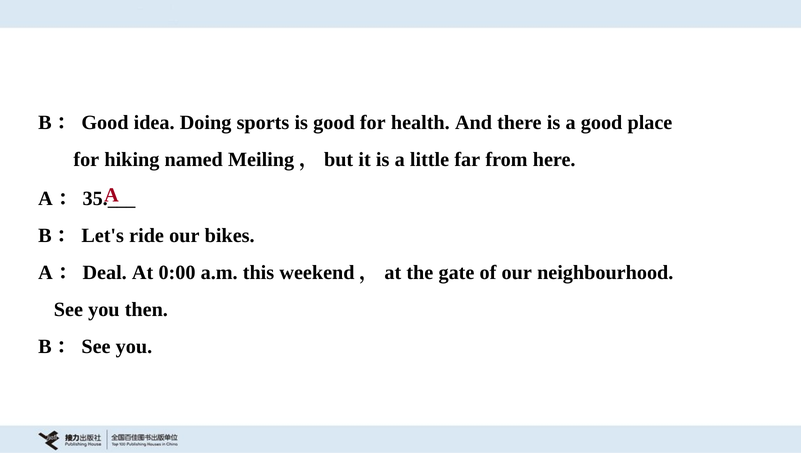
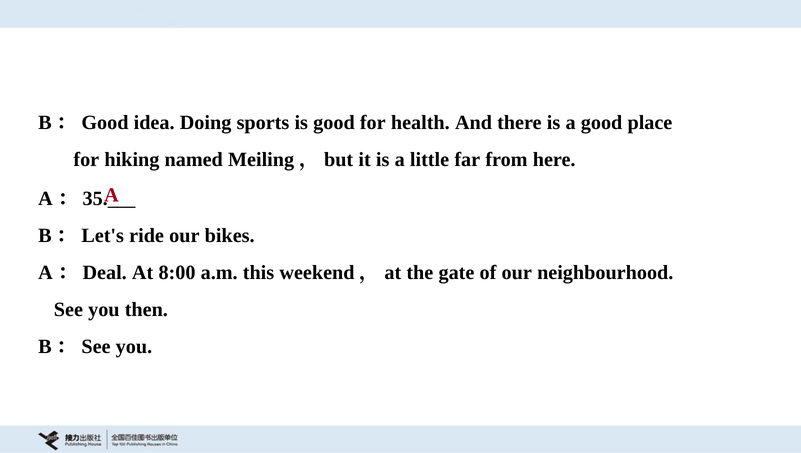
0:00: 0:00 -> 8:00
